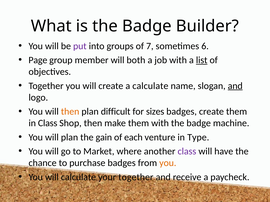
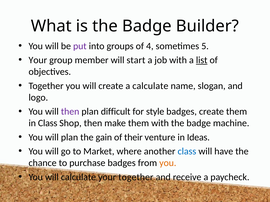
7: 7 -> 4
6: 6 -> 5
Page at (38, 60): Page -> Your
both: both -> start
and at (235, 86) underline: present -> none
then at (70, 112) colour: orange -> purple
sizes: sizes -> style
each: each -> their
Type: Type -> Ideas
class at (187, 152) colour: purple -> blue
